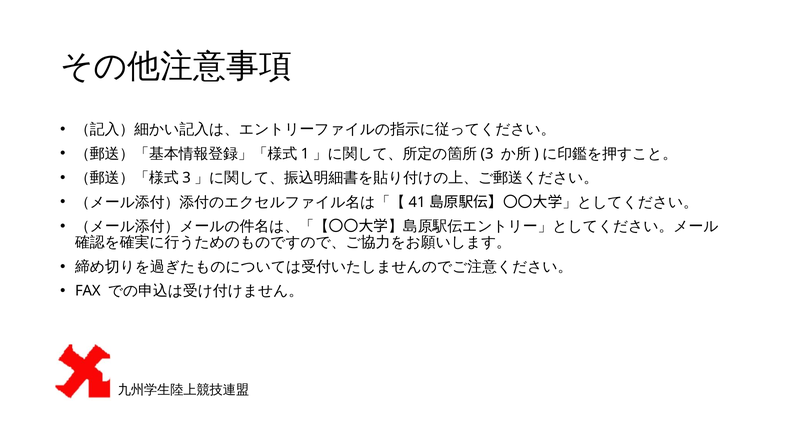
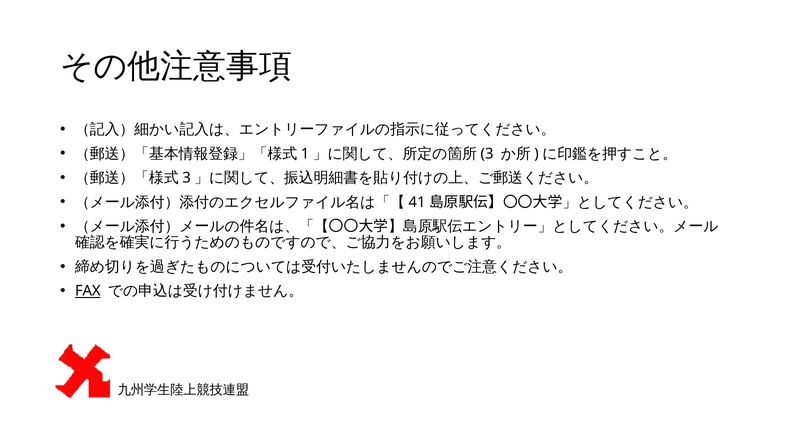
FAX underline: none -> present
